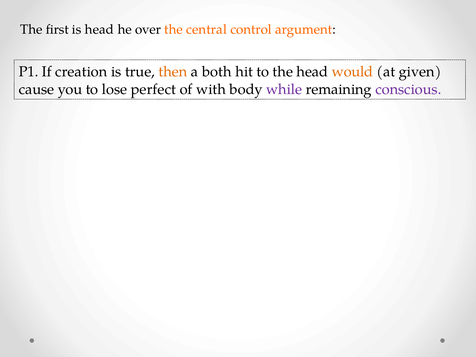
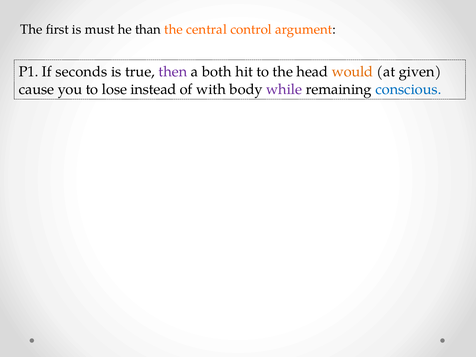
is head: head -> must
over: over -> than
creation: creation -> seconds
then colour: orange -> purple
perfect: perfect -> instead
conscious colour: purple -> blue
